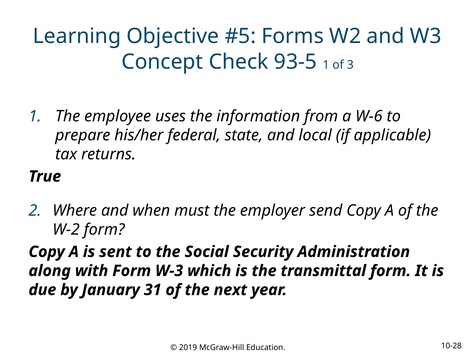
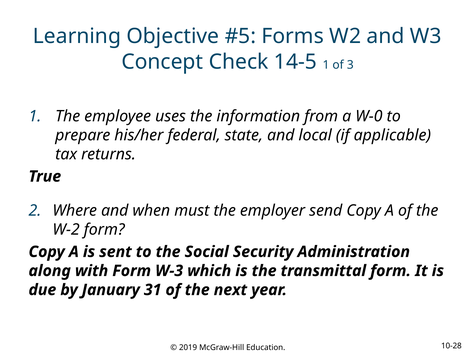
93-5: 93-5 -> 14-5
W-6: W-6 -> W-0
